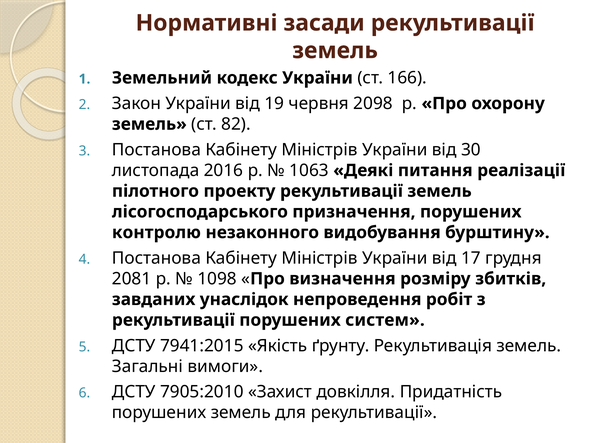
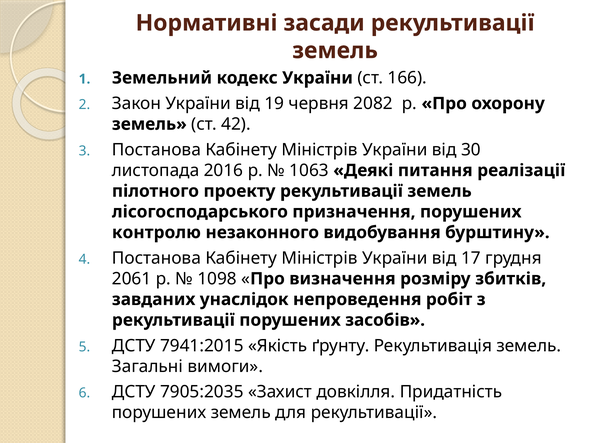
2098: 2098 -> 2082
82: 82 -> 42
2081: 2081 -> 2061
систем: систем -> засобів
7905:2010: 7905:2010 -> 7905:2035
